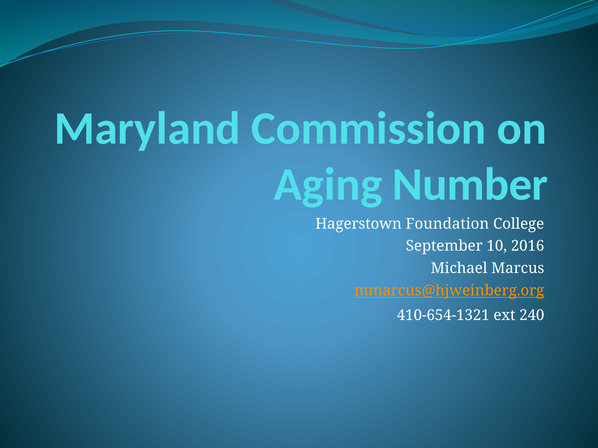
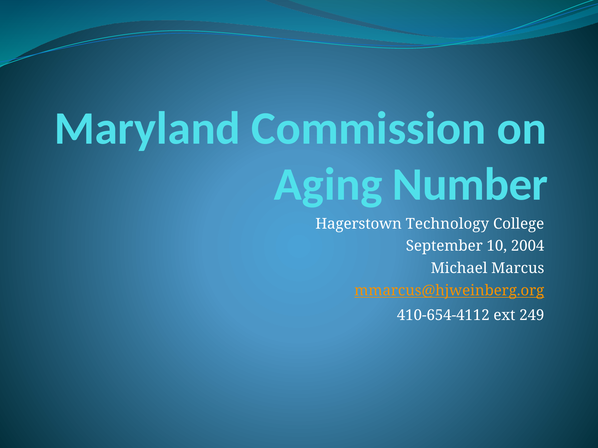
Foundation: Foundation -> Technology
2016: 2016 -> 2004
410-654-1321: 410-654-1321 -> 410-654-4112
240: 240 -> 249
